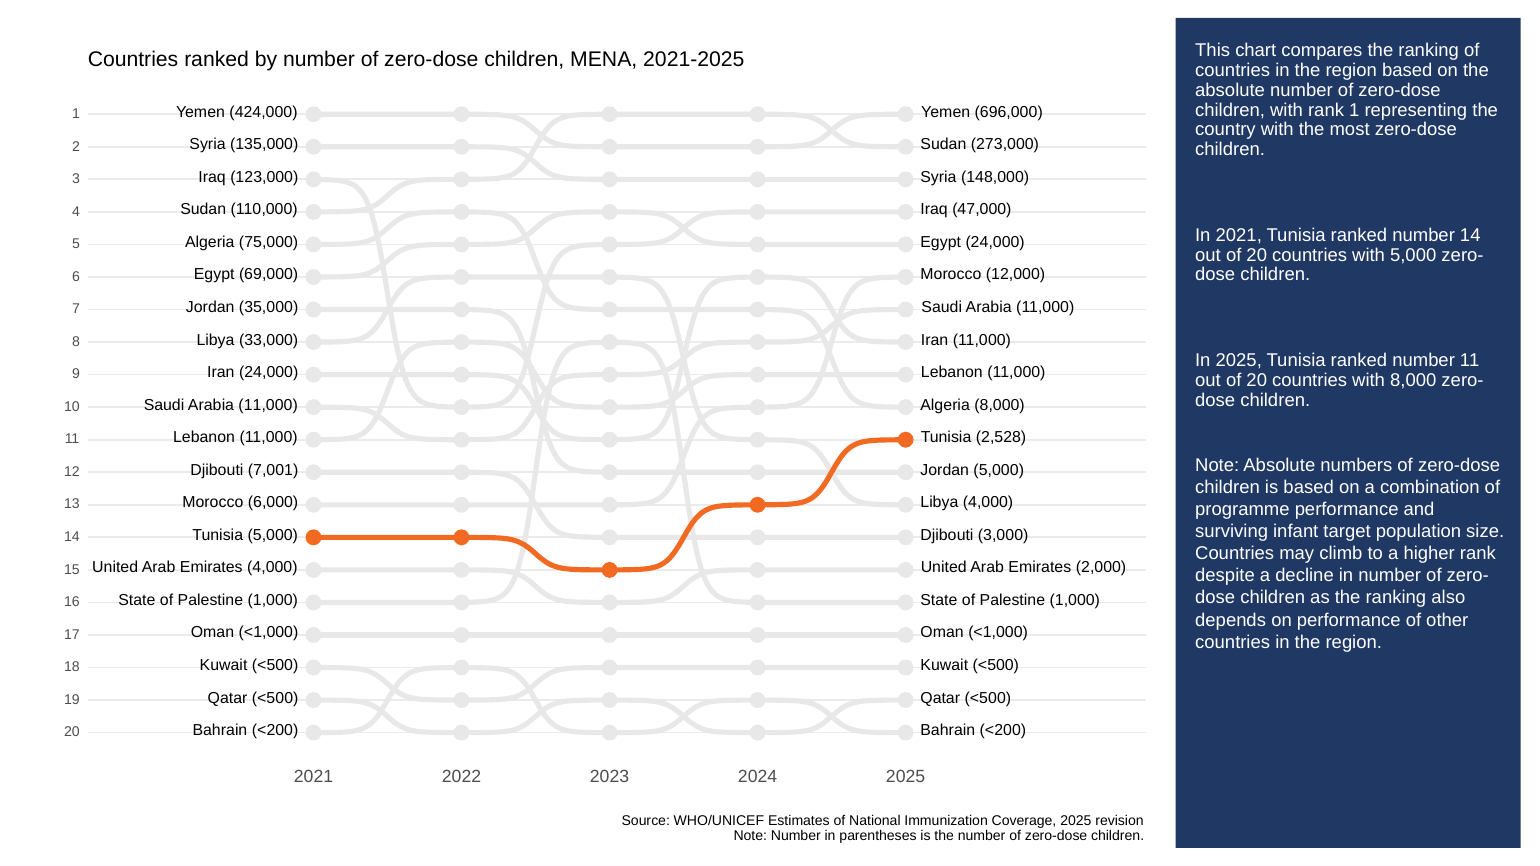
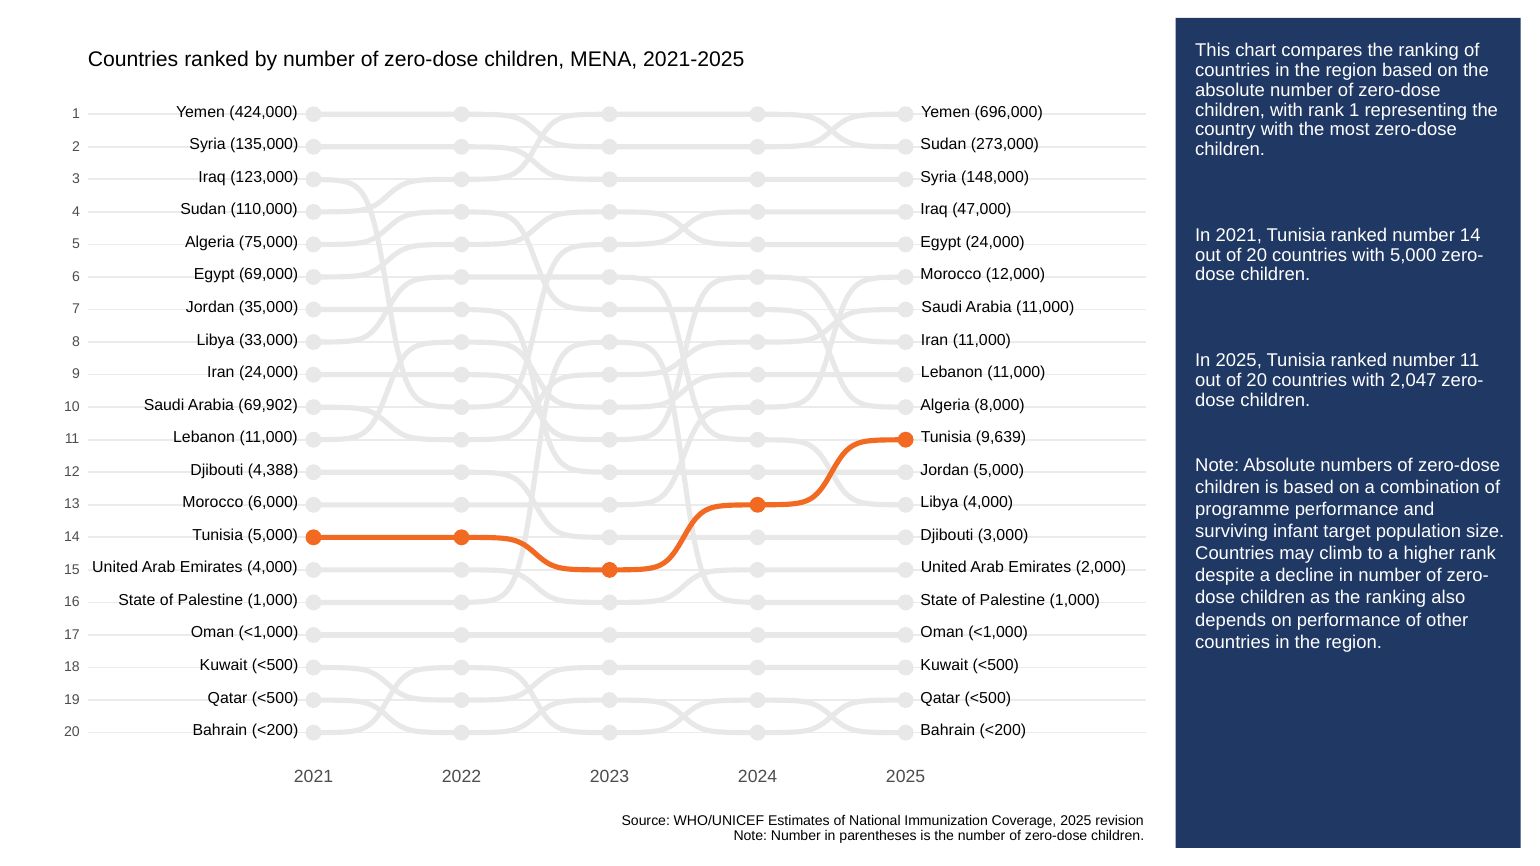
with 8,000: 8,000 -> 2,047
11,000 at (268, 405): 11,000 -> 69,902
2,528: 2,528 -> 9,639
7,001: 7,001 -> 4,388
